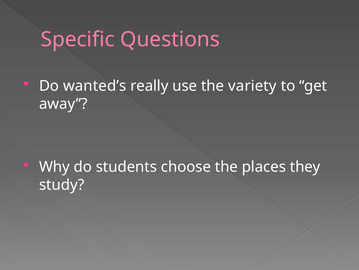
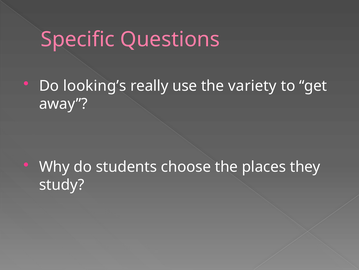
wanted’s: wanted’s -> looking’s
